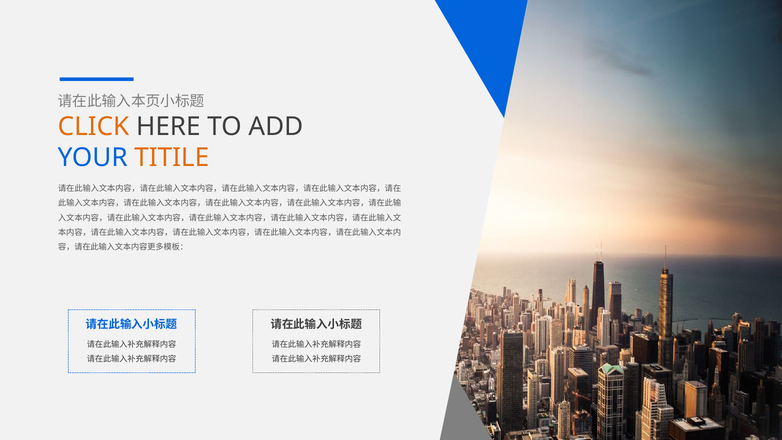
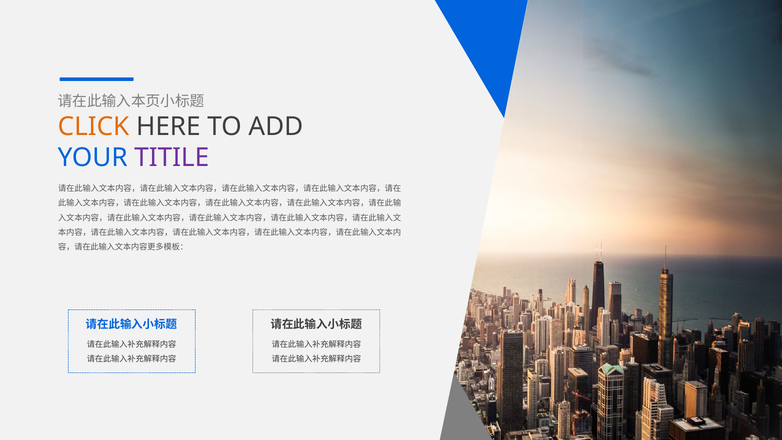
TITILE colour: orange -> purple
